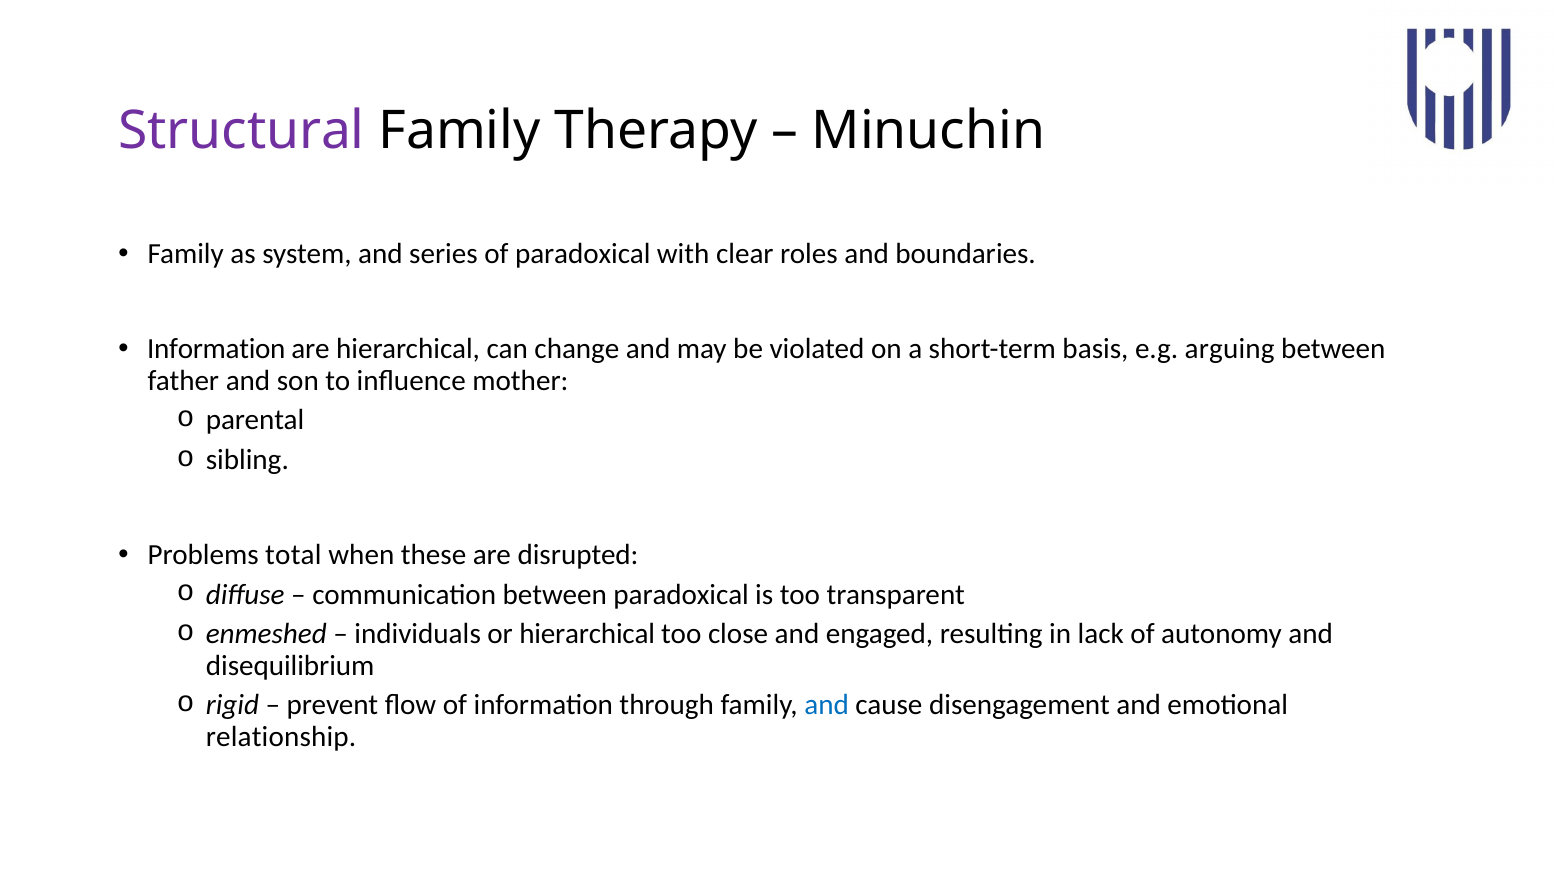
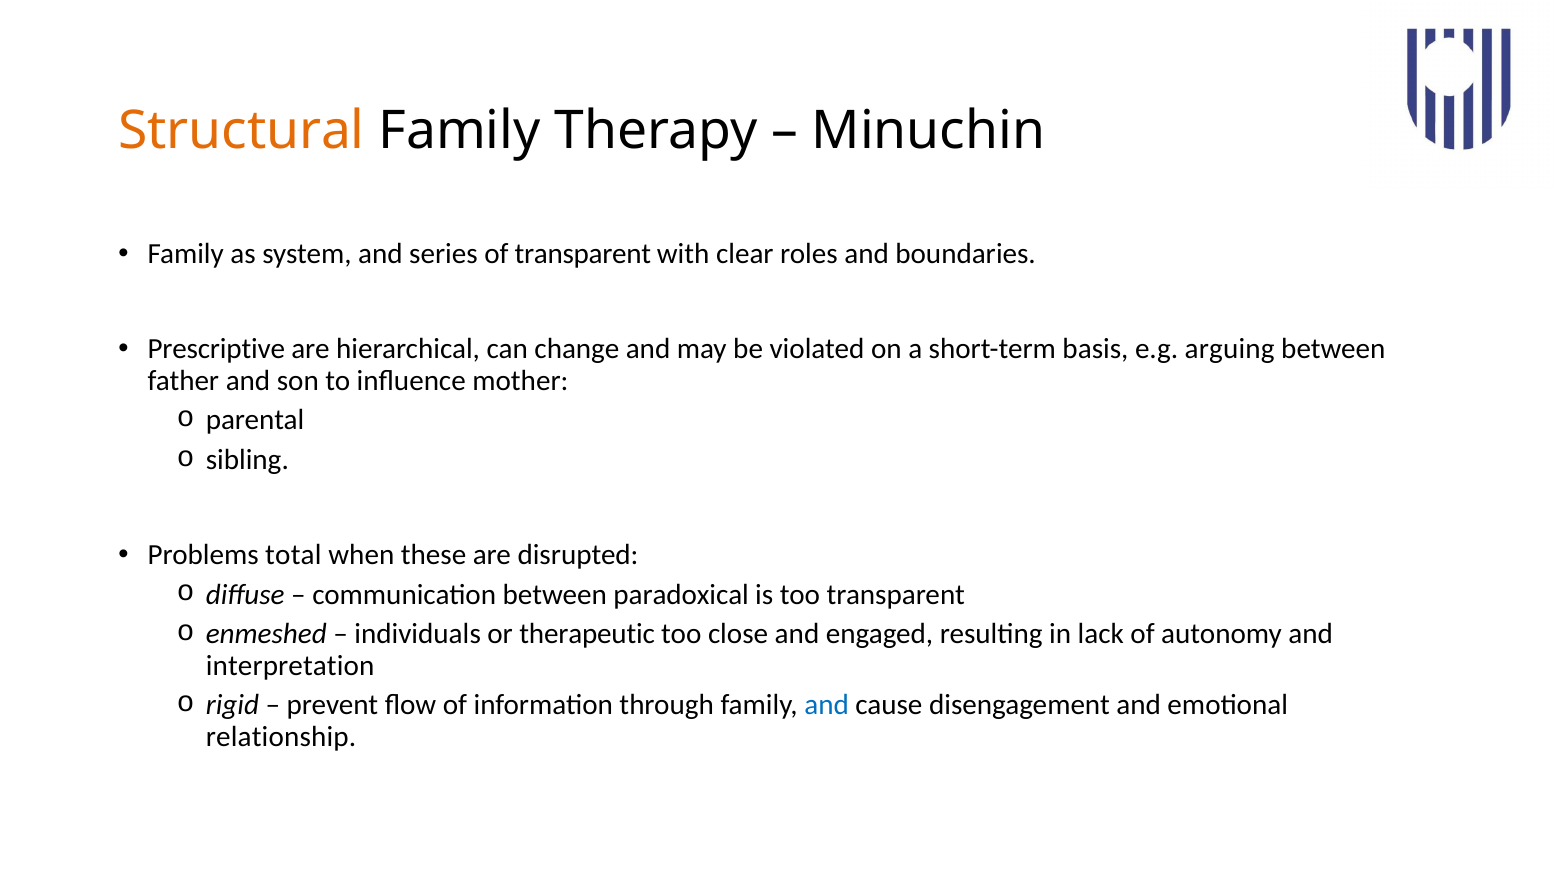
Structural colour: purple -> orange
of paradoxical: paradoxical -> transparent
Information at (216, 349): Information -> Prescriptive
or hierarchical: hierarchical -> therapeutic
disequilibrium: disequilibrium -> interpretation
